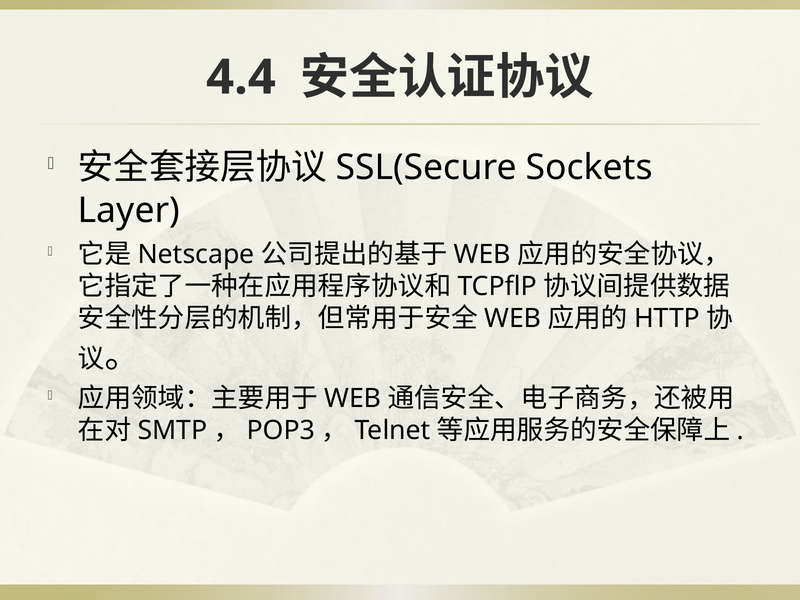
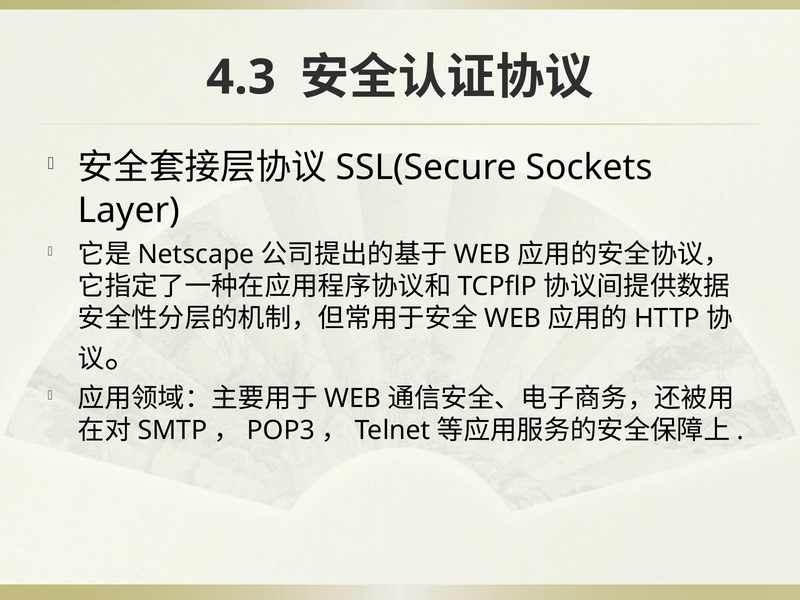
4.4: 4.4 -> 4.3
